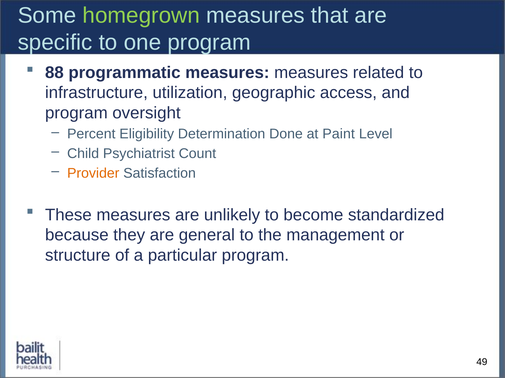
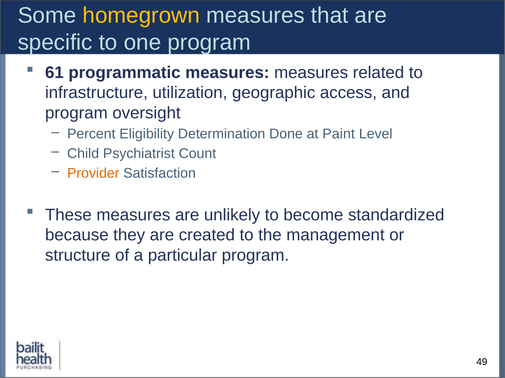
homegrown colour: light green -> yellow
88: 88 -> 61
general: general -> created
